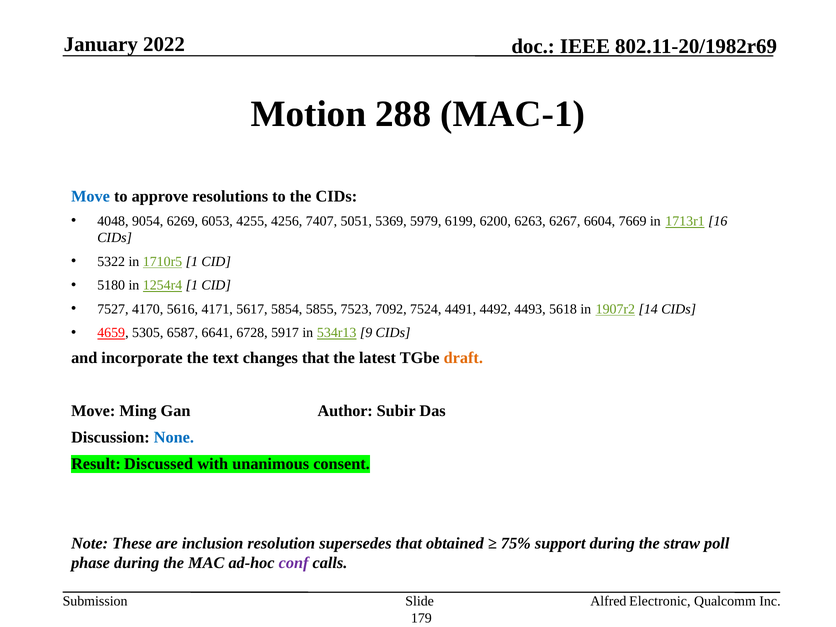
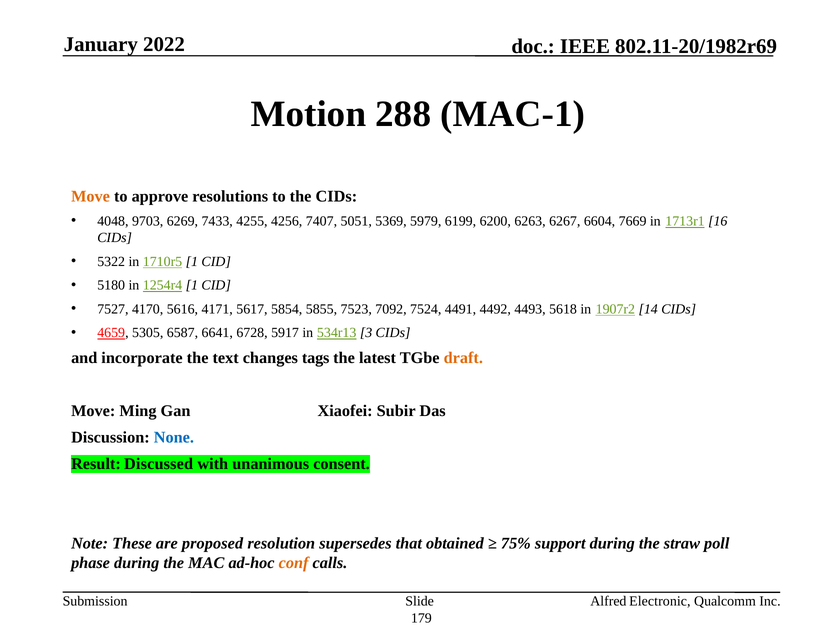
Move at (91, 196) colour: blue -> orange
9054: 9054 -> 9703
6053: 6053 -> 7433
9: 9 -> 3
changes that: that -> tags
Author: Author -> Xiaofei
inclusion: inclusion -> proposed
conf colour: purple -> orange
